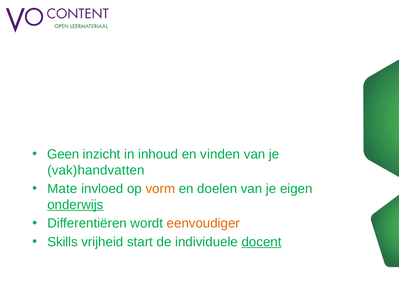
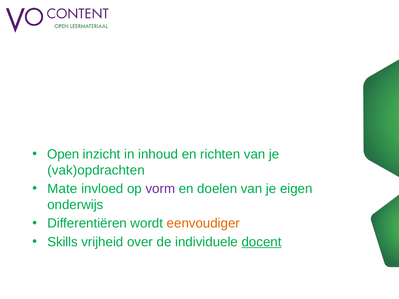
Geen: Geen -> Open
vinden: vinden -> richten
vak)handvatten: vak)handvatten -> vak)opdrachten
vorm colour: orange -> purple
onderwijs underline: present -> none
start: start -> over
